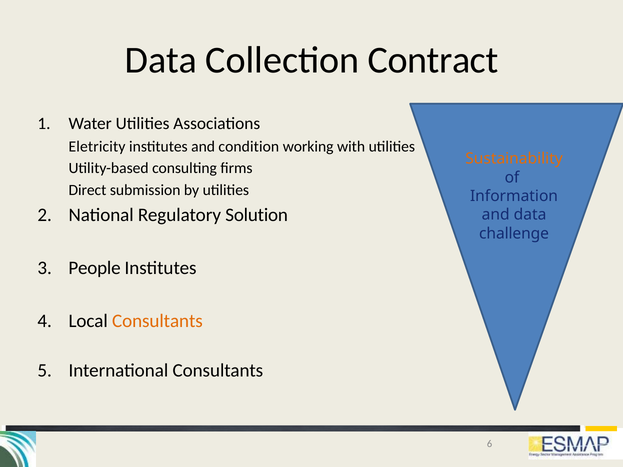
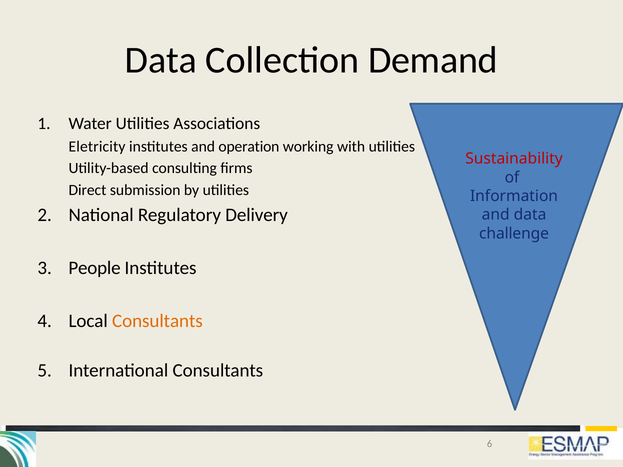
Contract: Contract -> Demand
condition: condition -> operation
Sustainability colour: orange -> red
Solution: Solution -> Delivery
